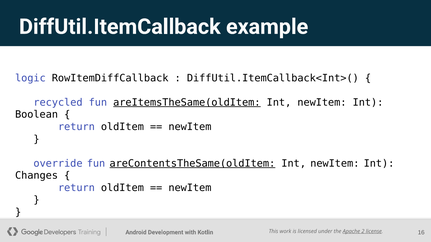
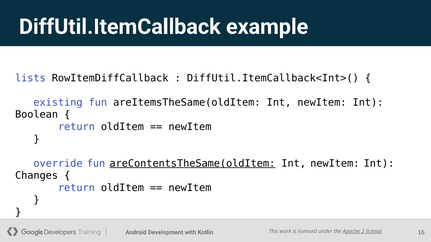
logic: logic -> lists
recycled: recycled -> existing
areItemsTheSame(oldItem underline: present -> none
